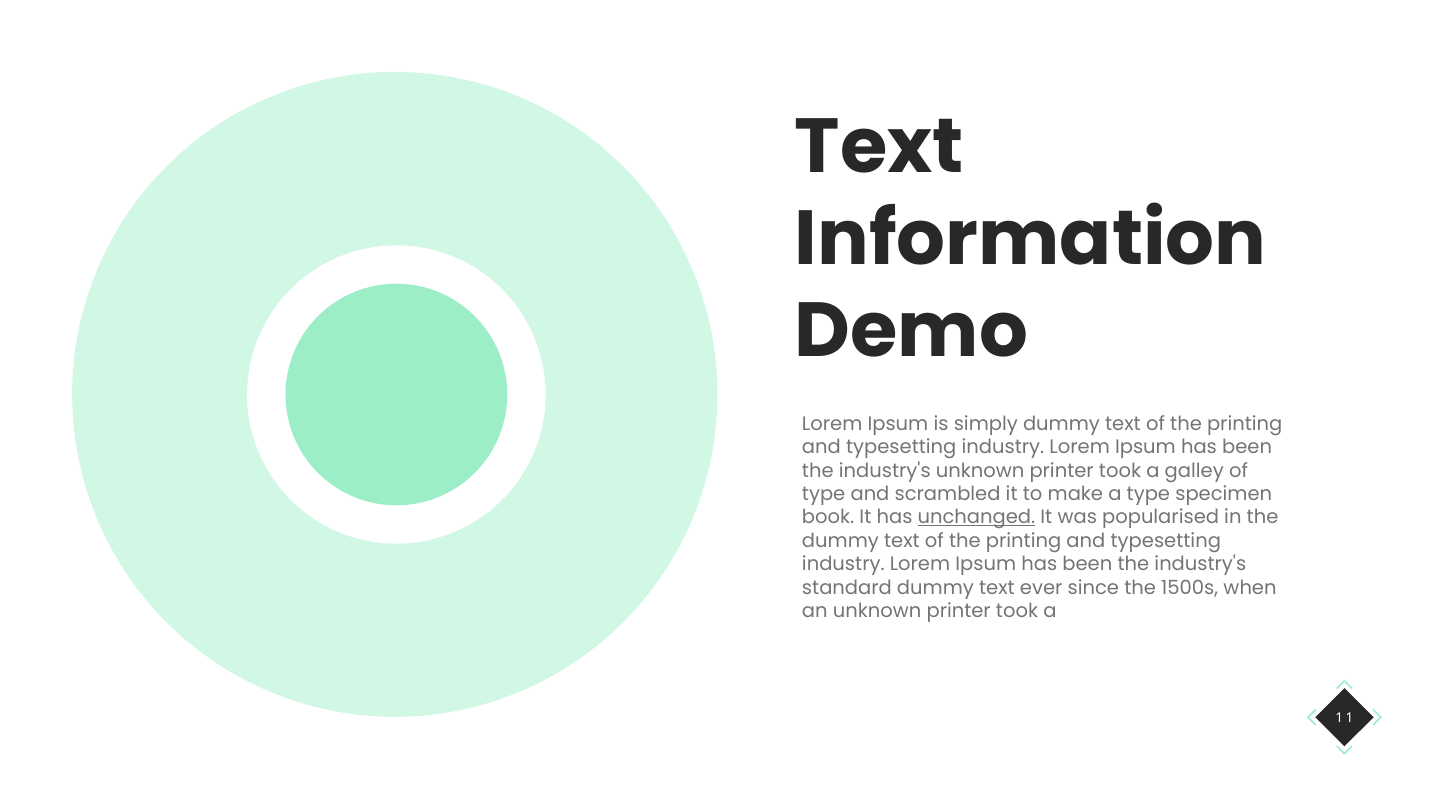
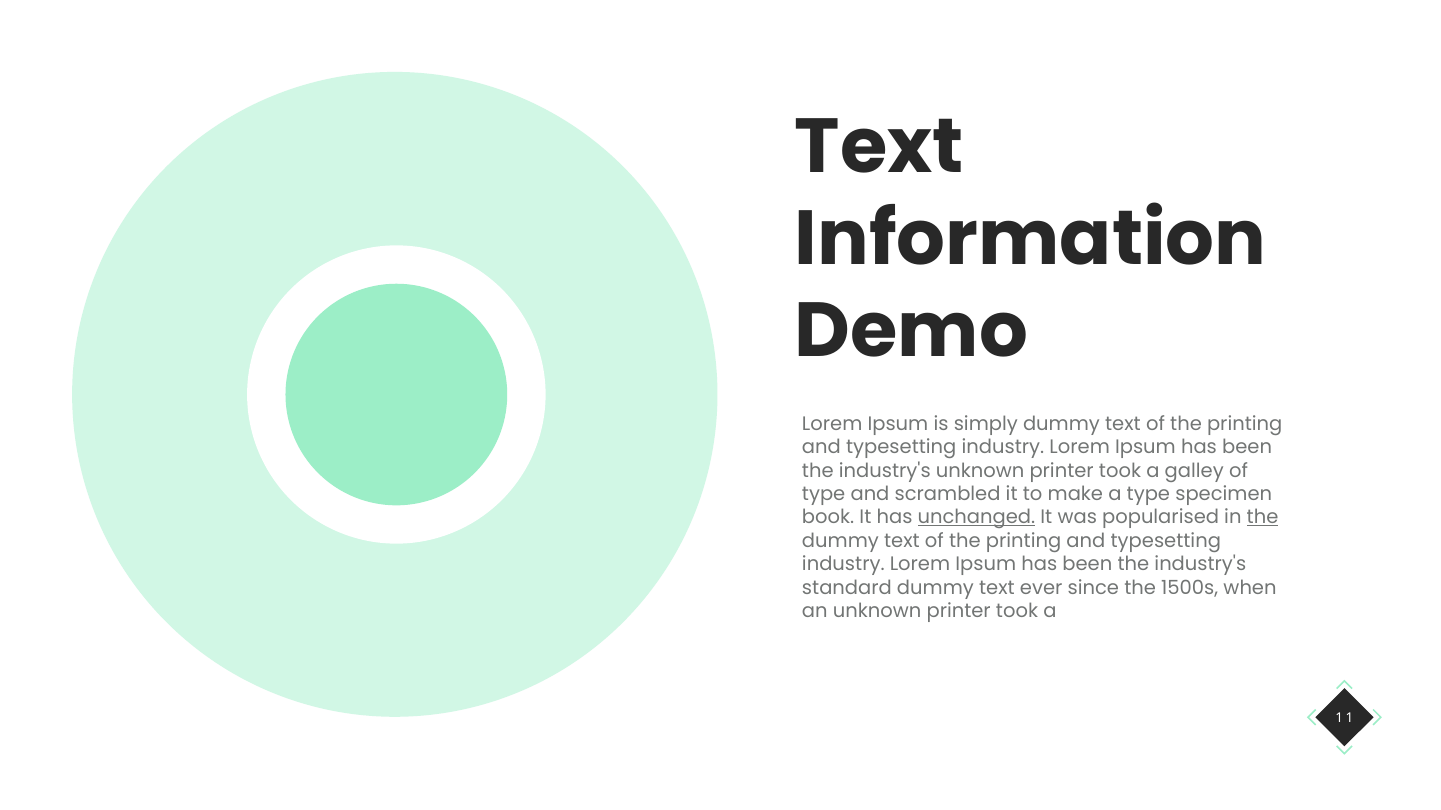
the at (1263, 518) underline: none -> present
